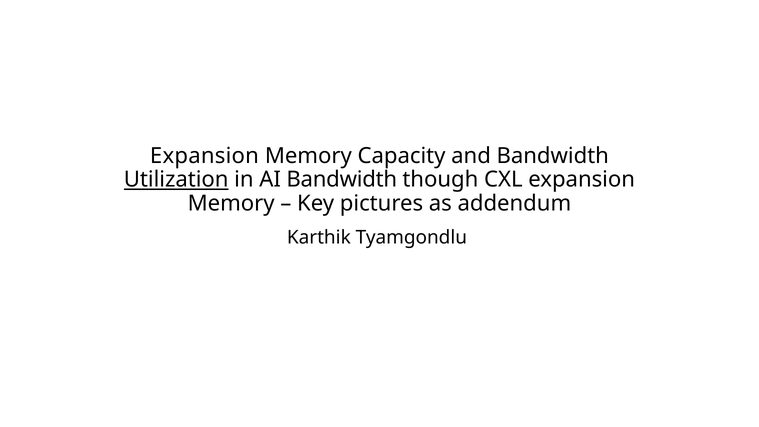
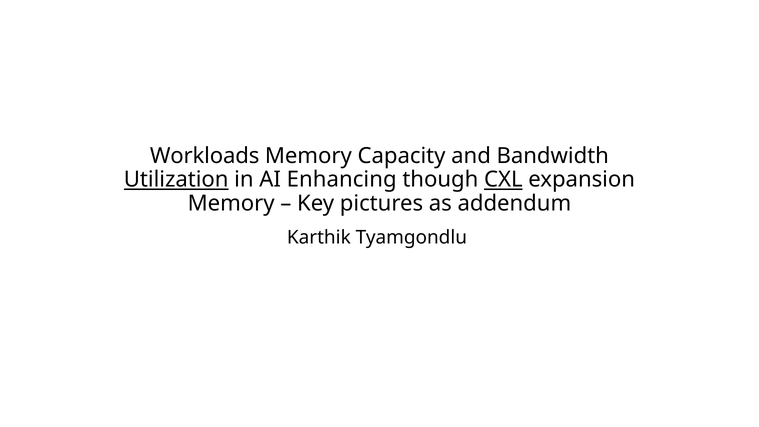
Expansion at (204, 156): Expansion -> Workloads
AI Bandwidth: Bandwidth -> Enhancing
CXL underline: none -> present
